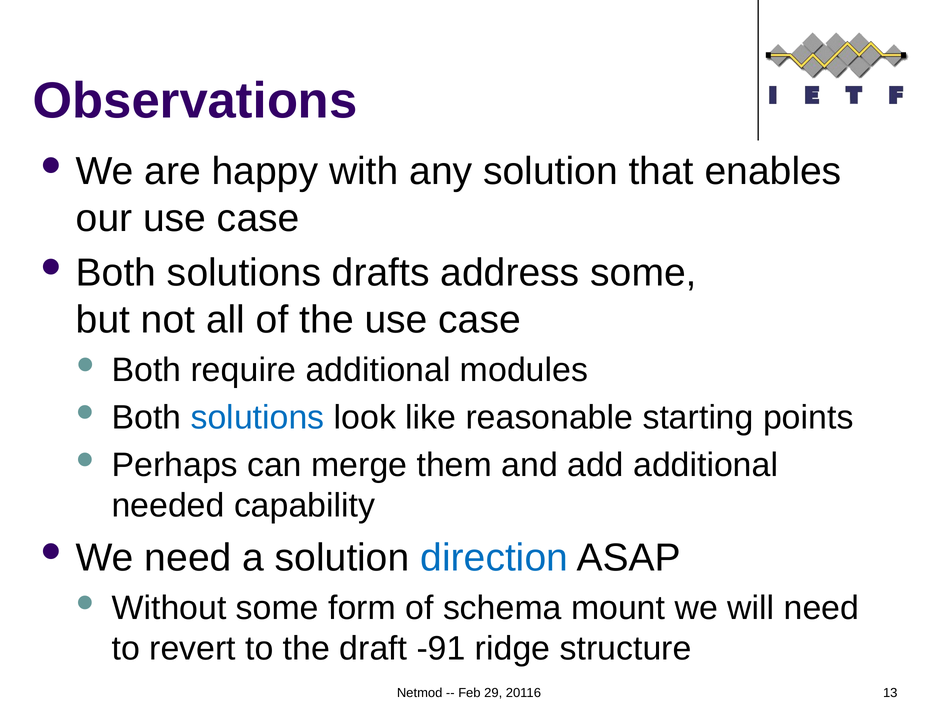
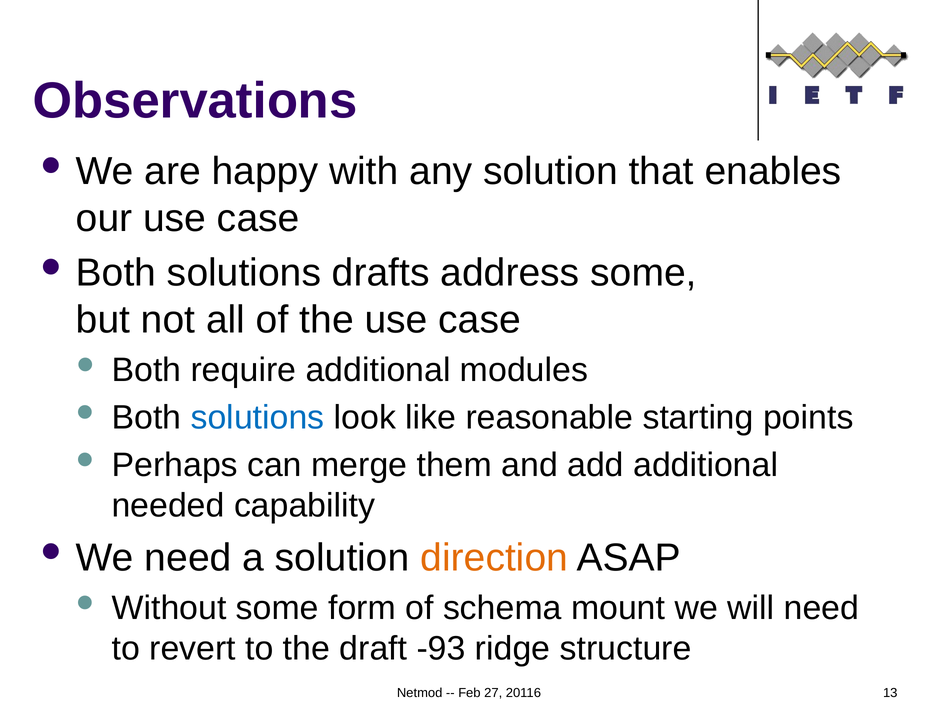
direction colour: blue -> orange
-91: -91 -> -93
29: 29 -> 27
